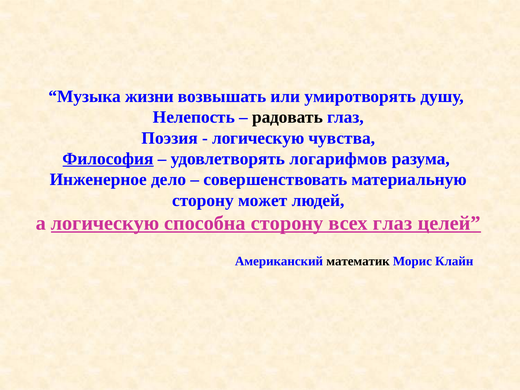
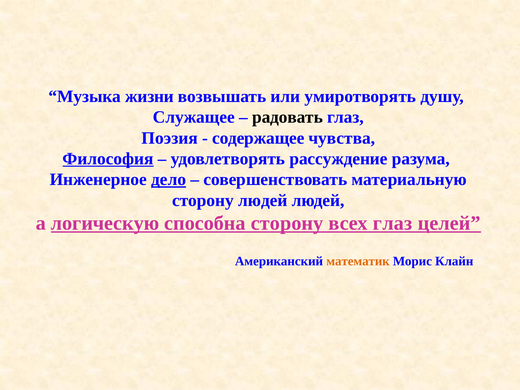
Нелепость: Нелепость -> Служащее
логическую at (258, 138): логическую -> содержащее
логарифмов: логарифмов -> рассуждение
дело underline: none -> present
сторону может: может -> людей
математик colour: black -> orange
